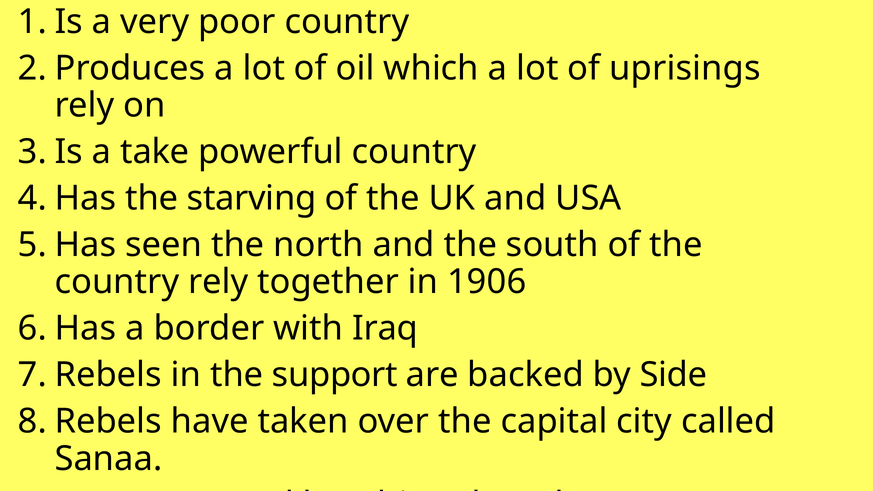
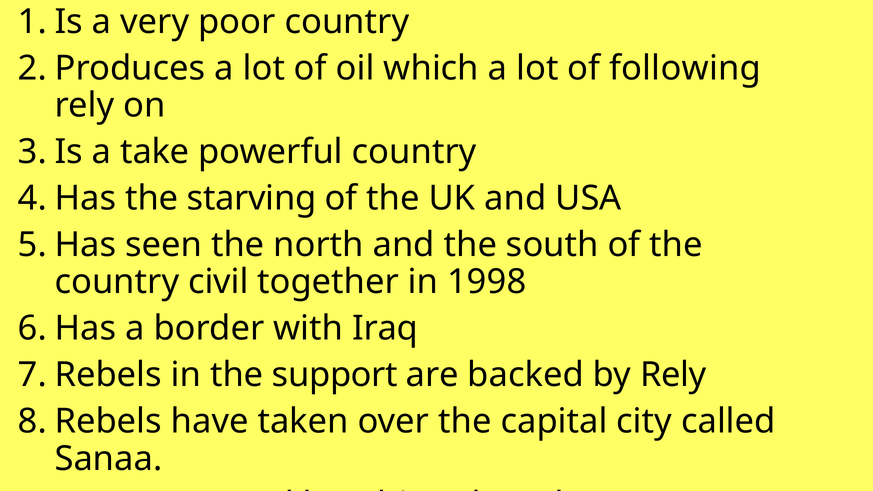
uprisings: uprisings -> following
country rely: rely -> civil
1906: 1906 -> 1998
by Side: Side -> Rely
